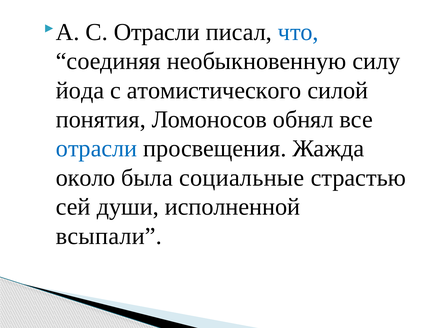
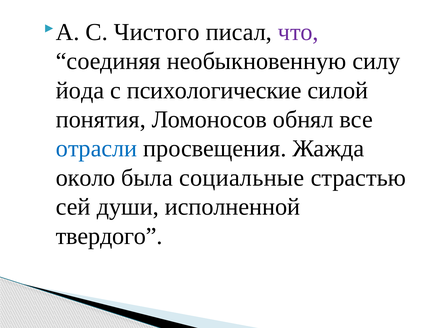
С Отрасли: Отрасли -> Чистого
что colour: blue -> purple
атомистического: атомистического -> психологические
всыпали: всыпали -> твердого
